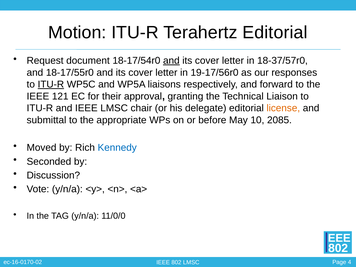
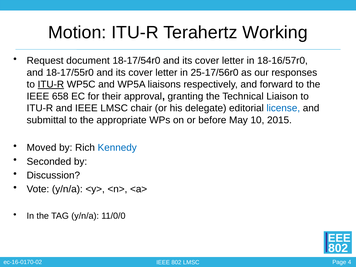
Terahertz Editorial: Editorial -> Working
and at (171, 61) underline: present -> none
18-37/57r0: 18-37/57r0 -> 18-16/57r0
19-17/56r0: 19-17/56r0 -> 25-17/56r0
121: 121 -> 658
license colour: orange -> blue
2085: 2085 -> 2015
